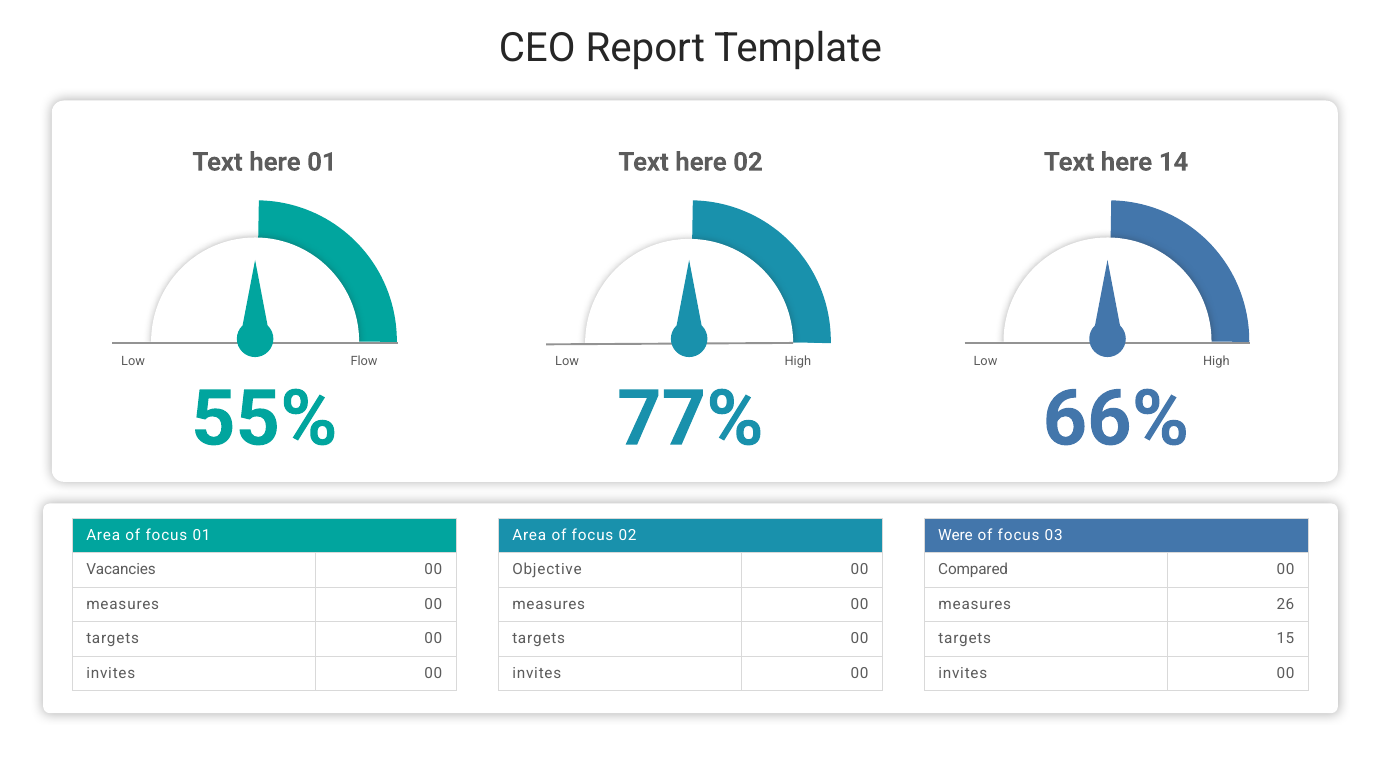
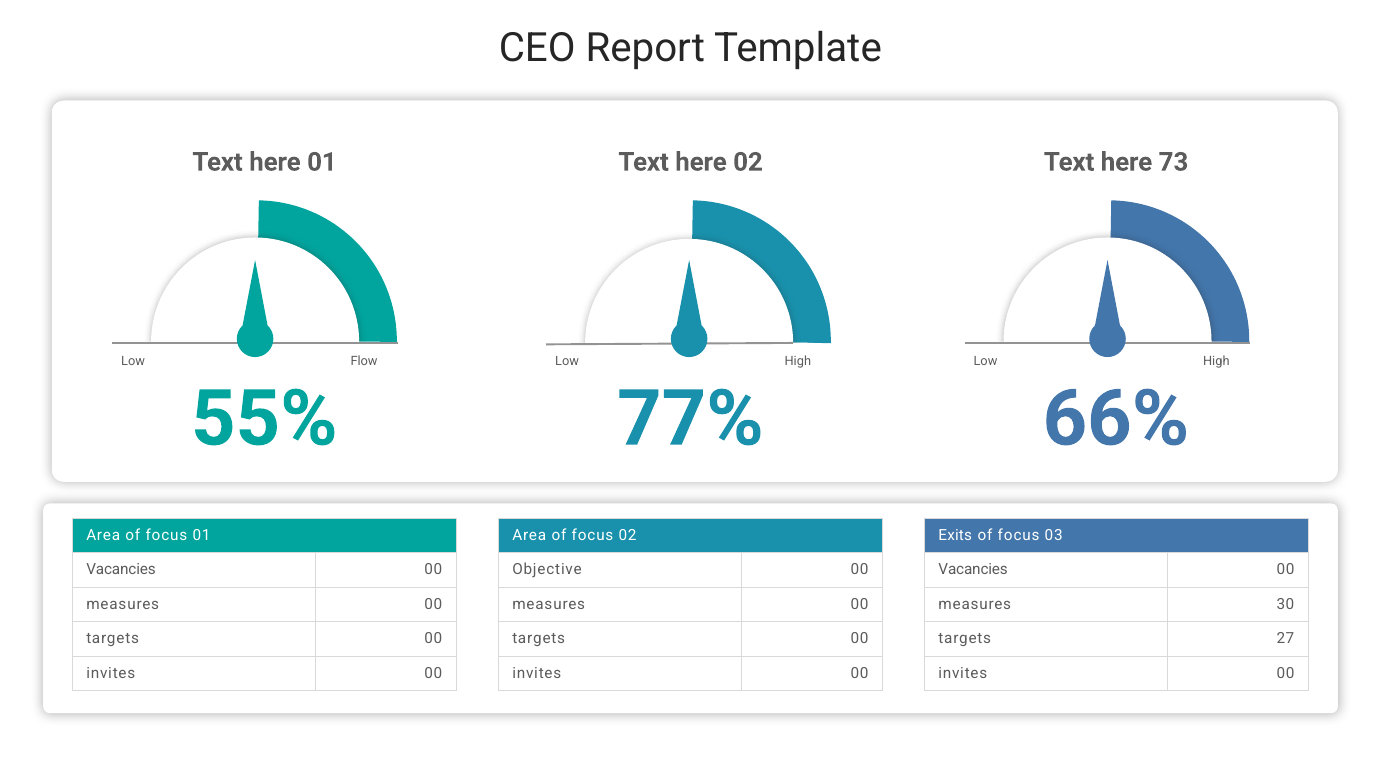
14: 14 -> 73
Were: Were -> Exits
Compared at (973, 570): Compared -> Vacancies
26: 26 -> 30
15: 15 -> 27
